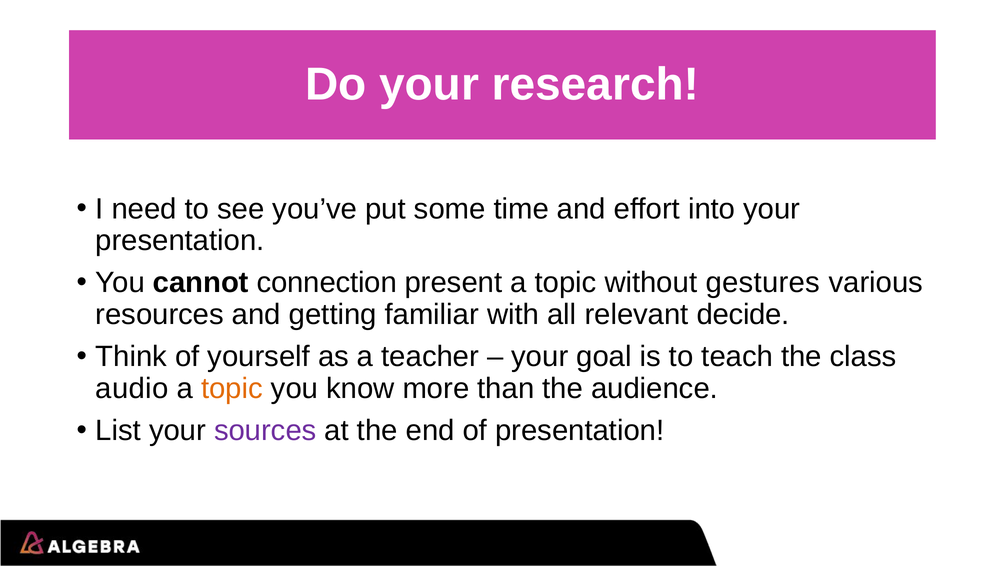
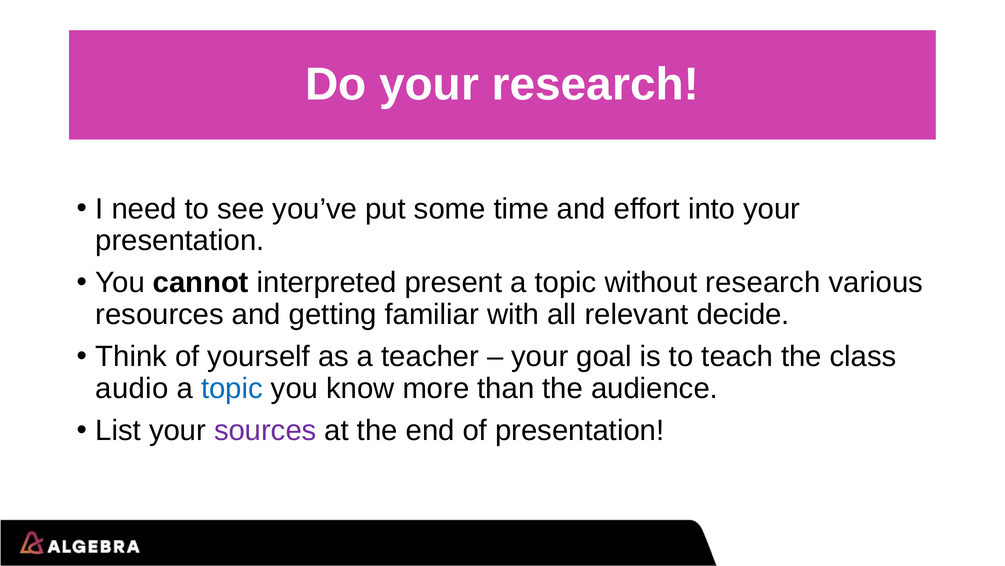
connection: connection -> interpreted
without gestures: gestures -> research
topic at (232, 388) colour: orange -> blue
